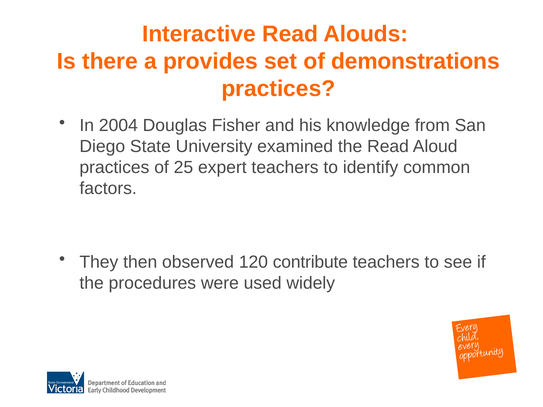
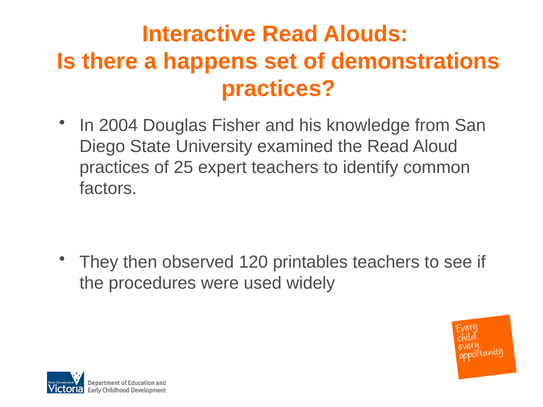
provides: provides -> happens
contribute: contribute -> printables
